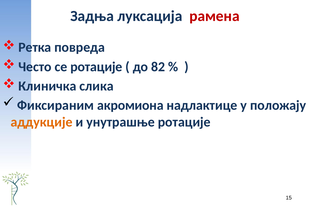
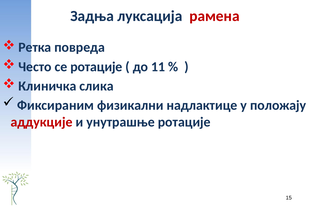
82: 82 -> 11
акромиона: акромиона -> физикални
аддукције colour: orange -> red
